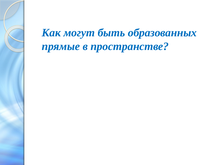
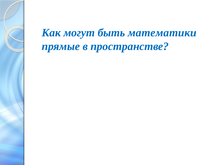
образованных: образованных -> математики
